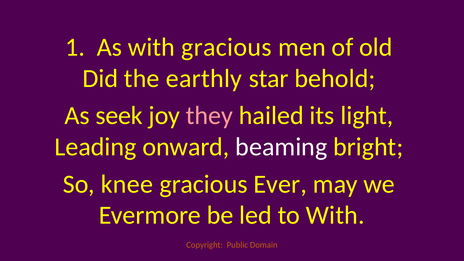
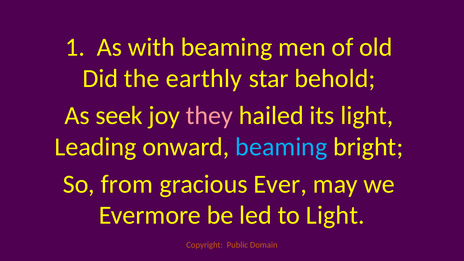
with gracious: gracious -> beaming
beaming at (281, 147) colour: white -> light blue
knee: knee -> from
to With: With -> Light
